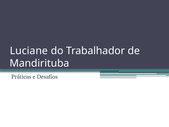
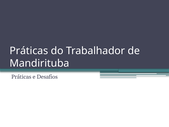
Luciane at (29, 51): Luciane -> Práticas
